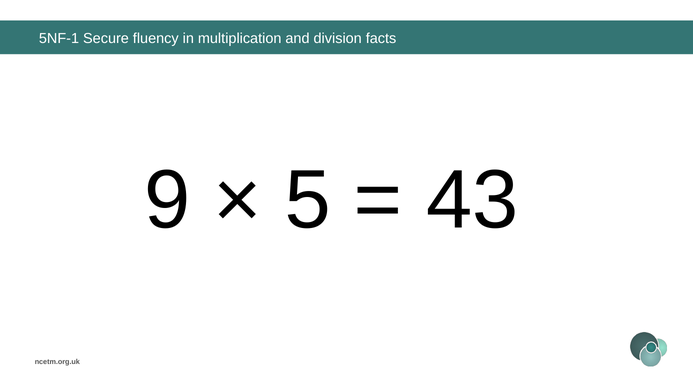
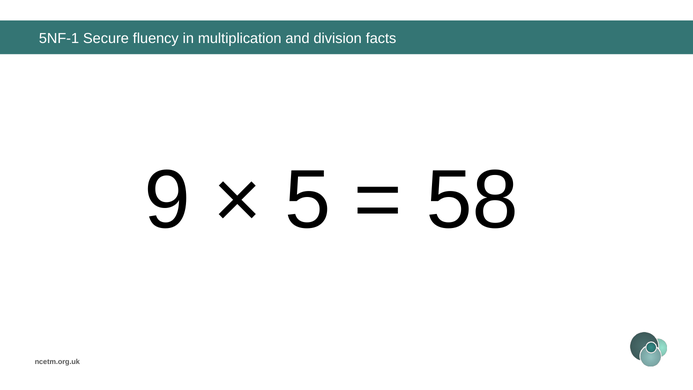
43: 43 -> 58
